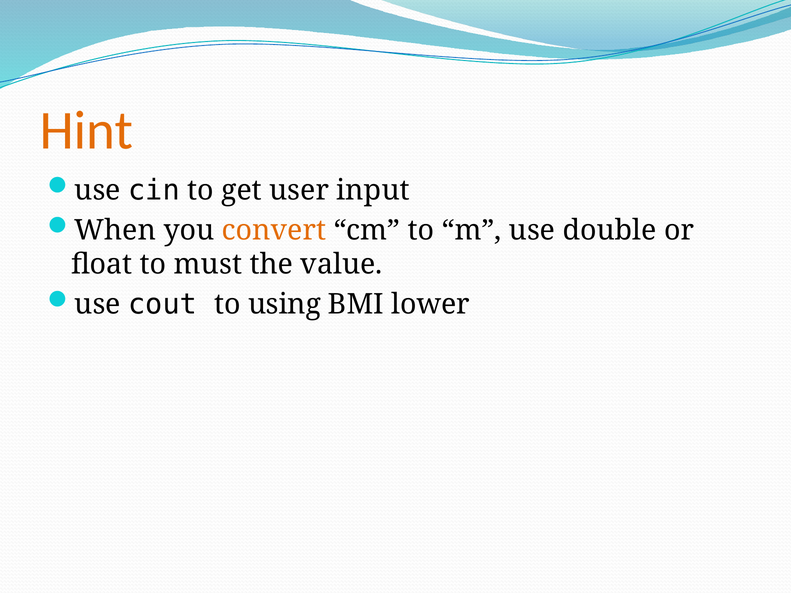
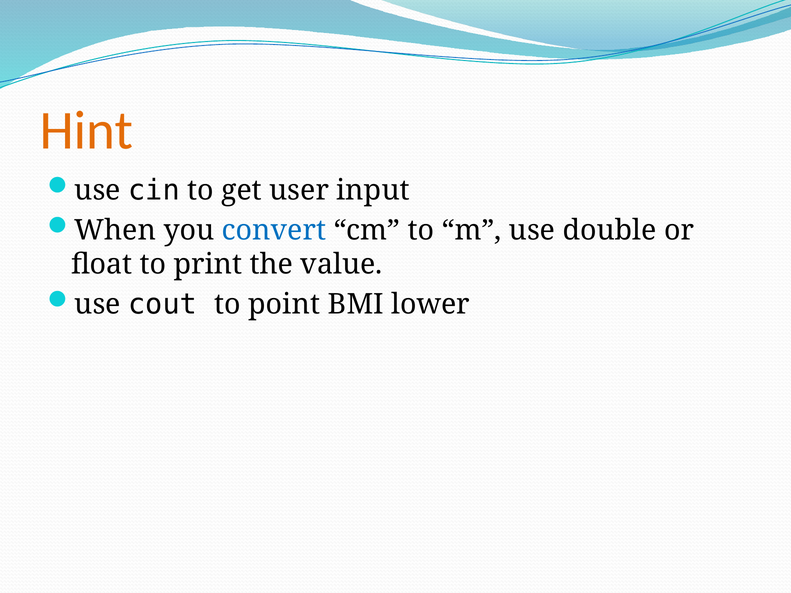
convert colour: orange -> blue
must: must -> print
using: using -> point
